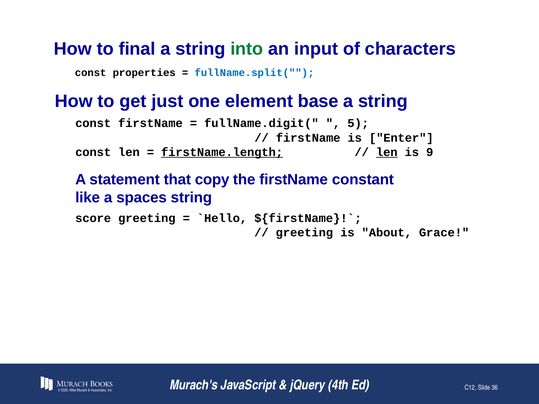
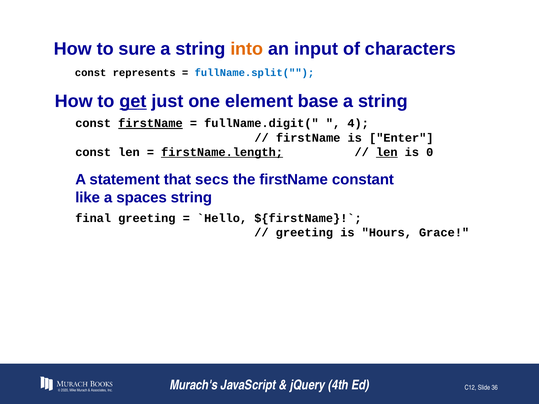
final: final -> sure
into colour: green -> orange
properties: properties -> represents
get underline: none -> present
firstName at (150, 123) underline: none -> present
5: 5 -> 4
9: 9 -> 0
copy: copy -> secs
score: score -> final
About: About -> Hours
